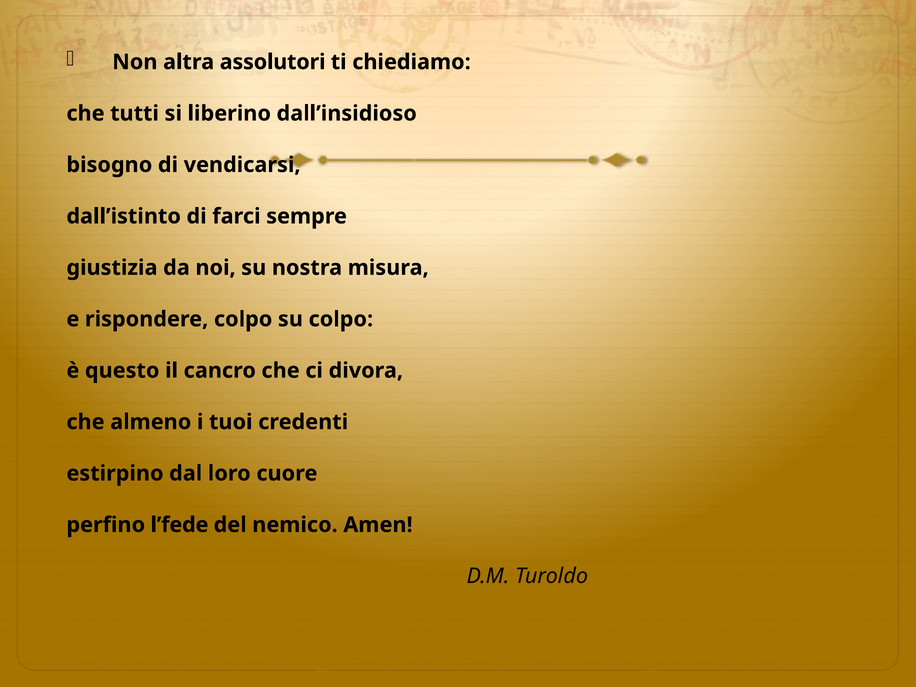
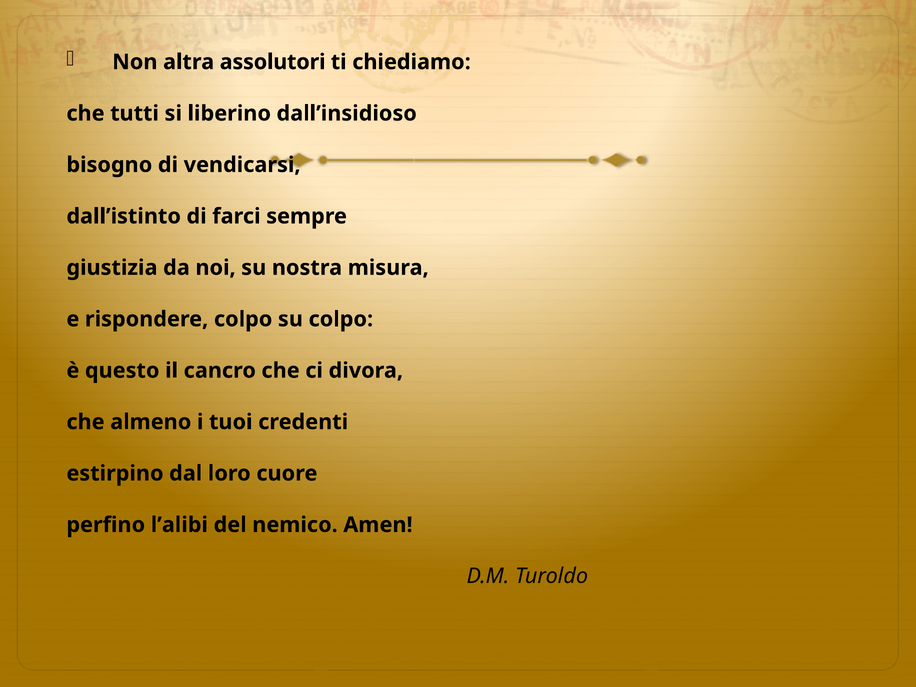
l’fede: l’fede -> l’alibi
